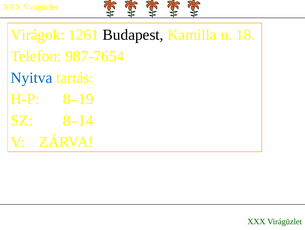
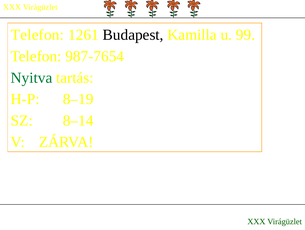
Virágok at (38, 35): Virágok -> Telefon
18: 18 -> 99
Nyitva colour: blue -> green
